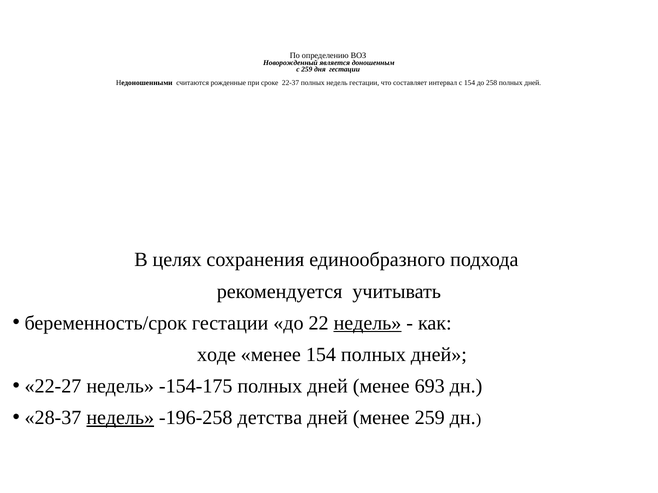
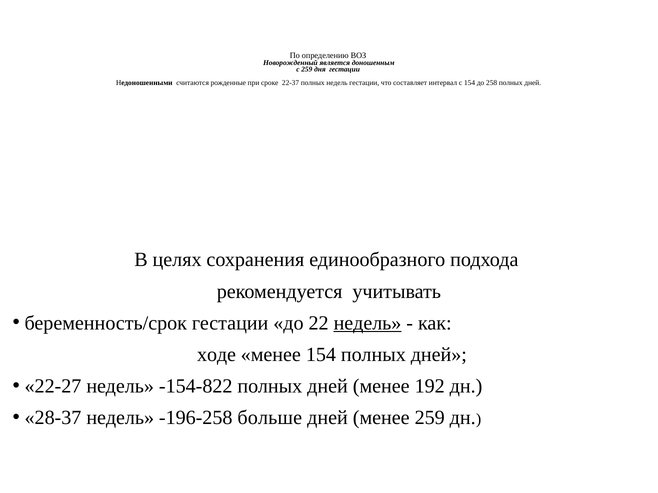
-154-175: -154-175 -> -154-822
693: 693 -> 192
недель at (120, 418) underline: present -> none
детства: детства -> больше
